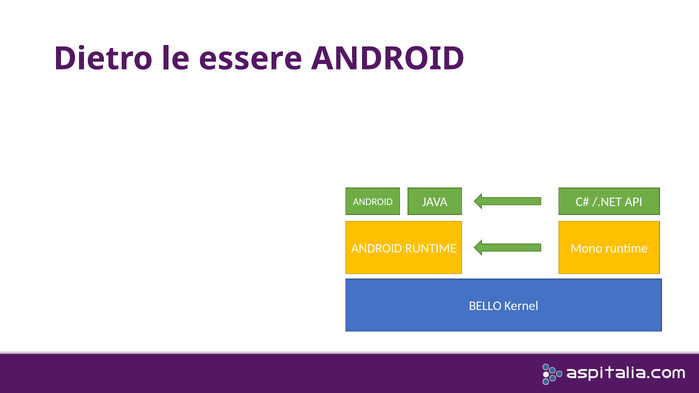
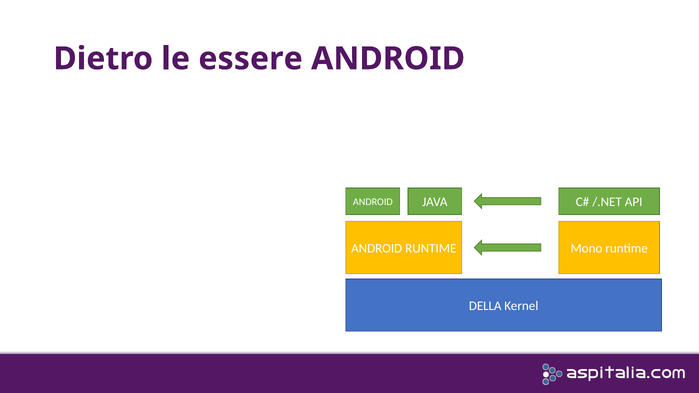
BELLO: BELLO -> DELLA
